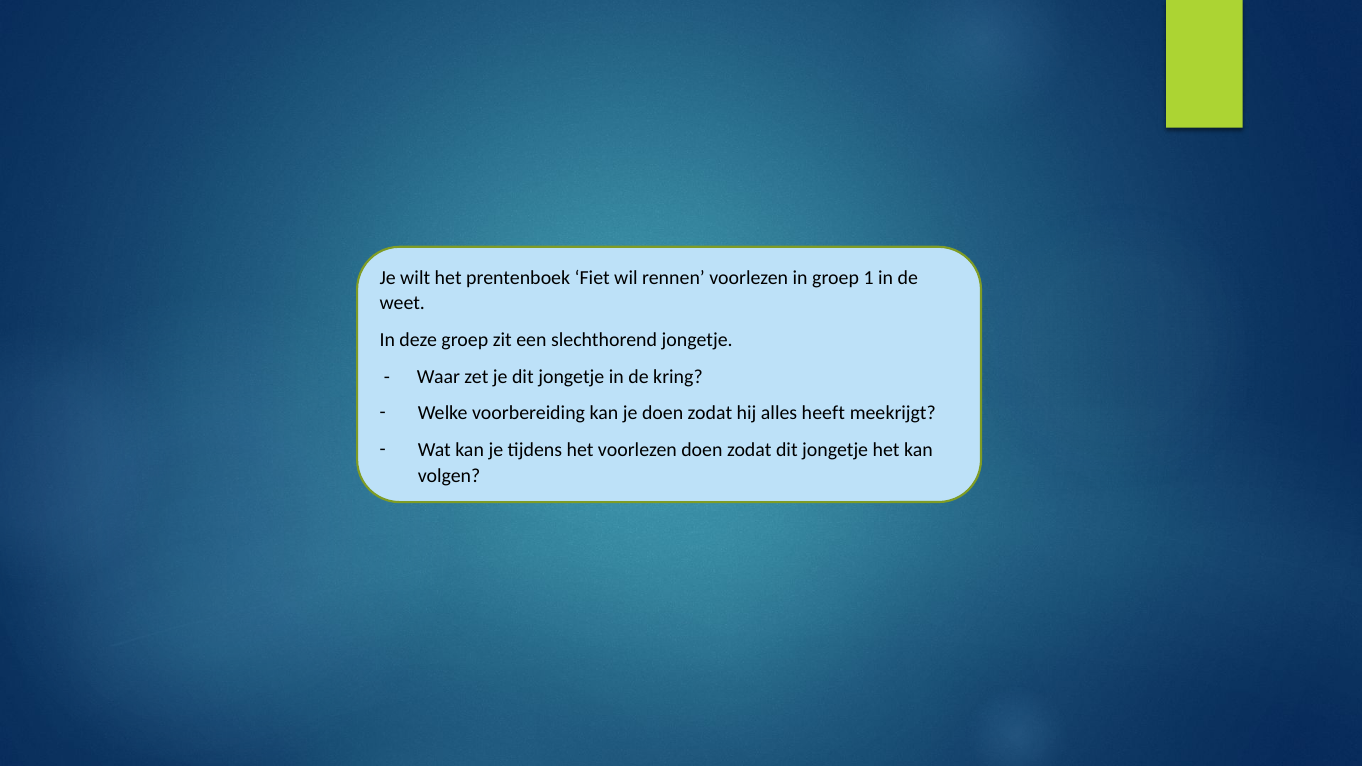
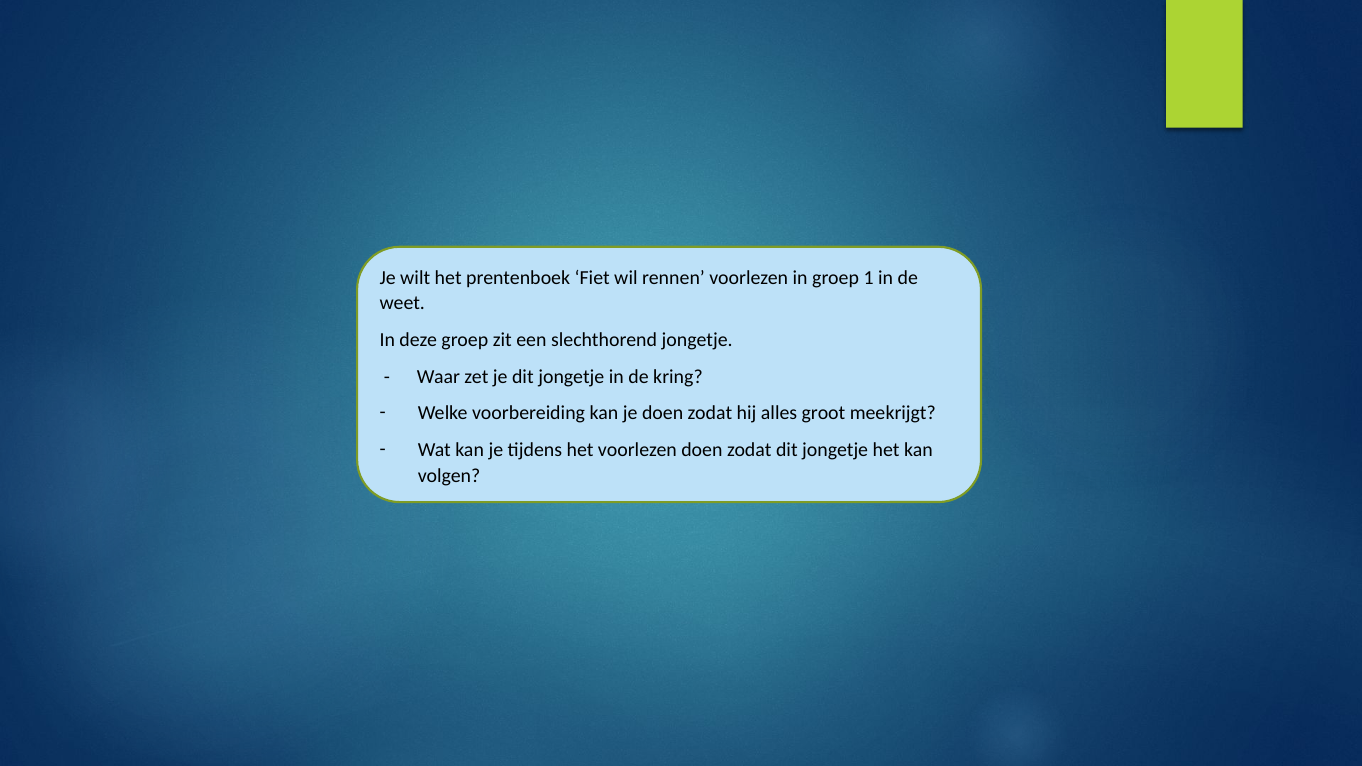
heeft: heeft -> groot
